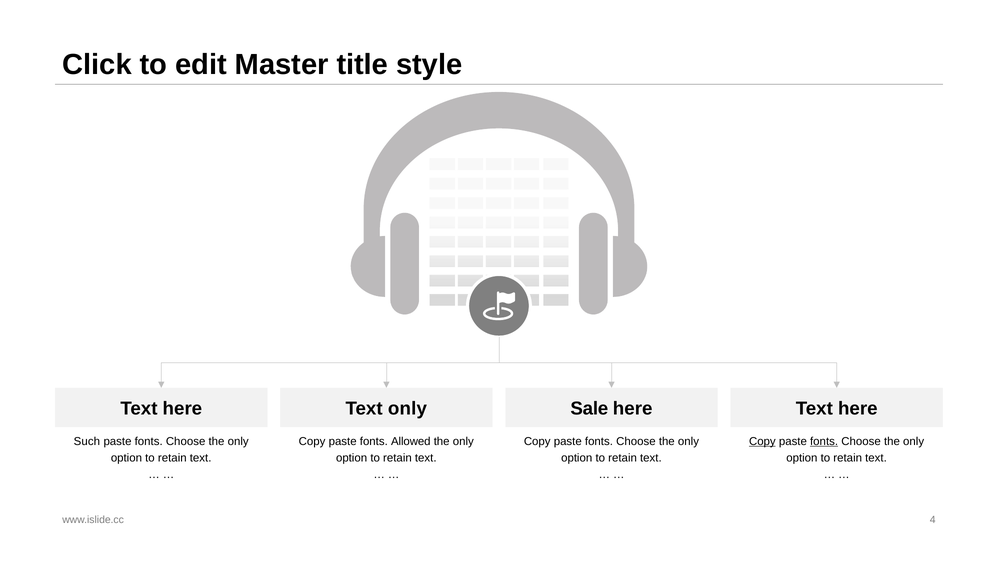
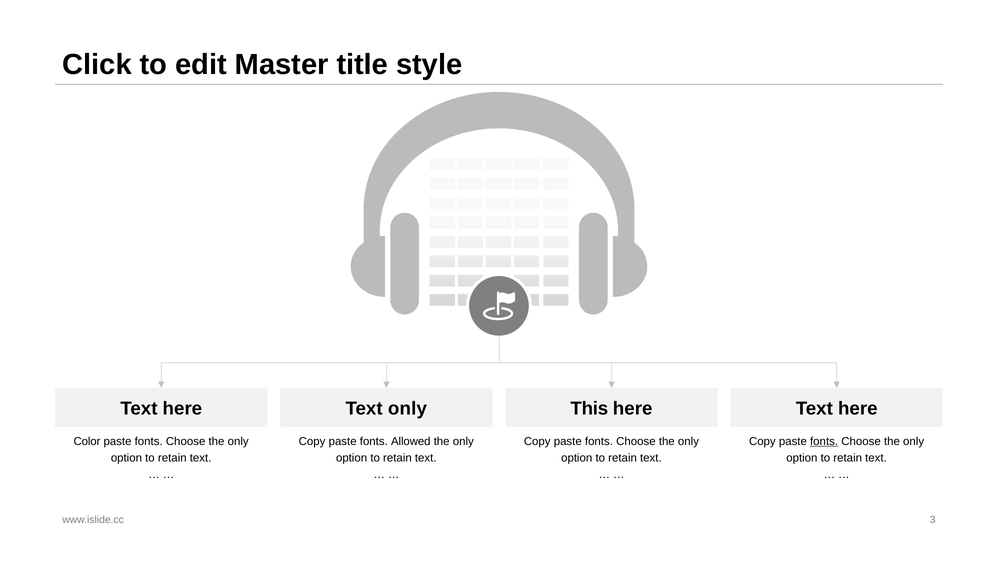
Sale: Sale -> This
Such: Such -> Color
Copy at (762, 442) underline: present -> none
4: 4 -> 3
